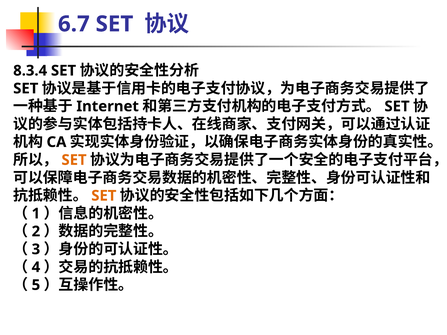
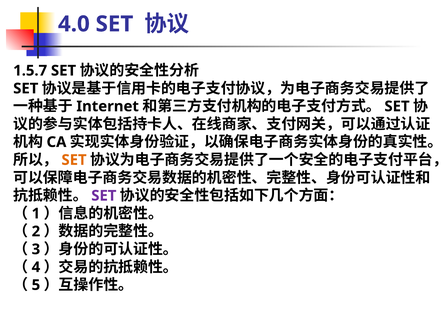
6.7: 6.7 -> 4.0
8.3.4: 8.3.4 -> 1.5.7
SET at (104, 196) colour: orange -> purple
